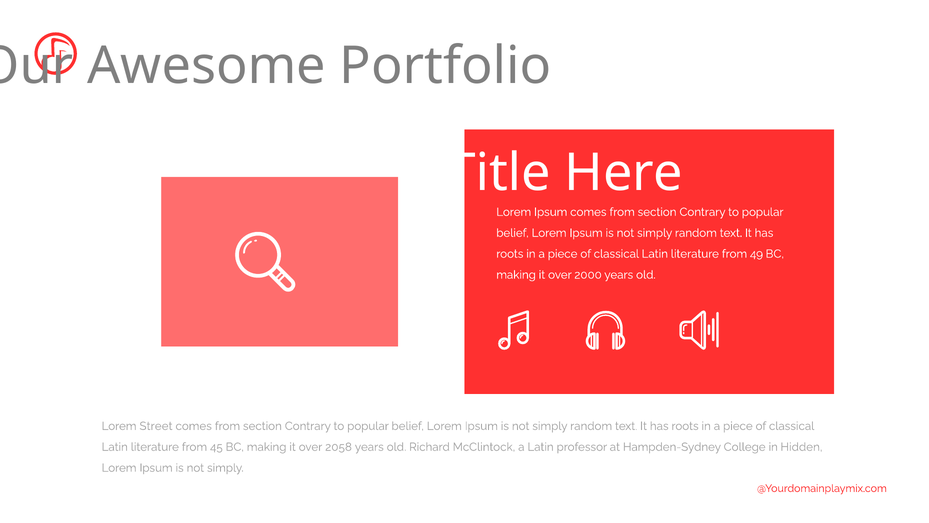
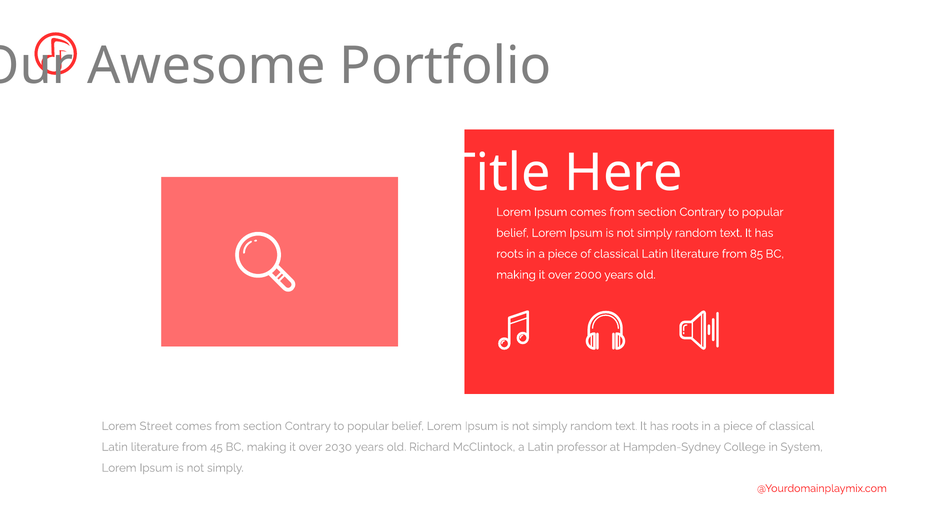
49: 49 -> 85
2058: 2058 -> 2030
Hidden: Hidden -> System
